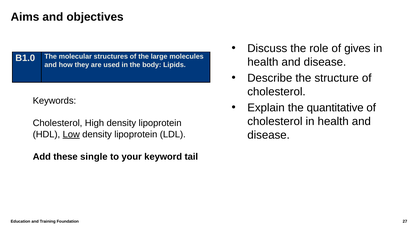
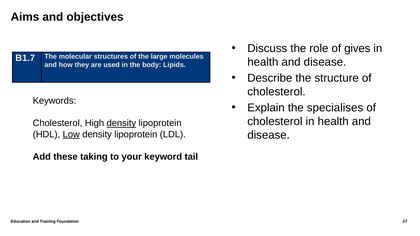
B1.0: B1.0 -> B1.7
quantitative: quantitative -> specialises
density at (121, 123) underline: none -> present
single: single -> taking
